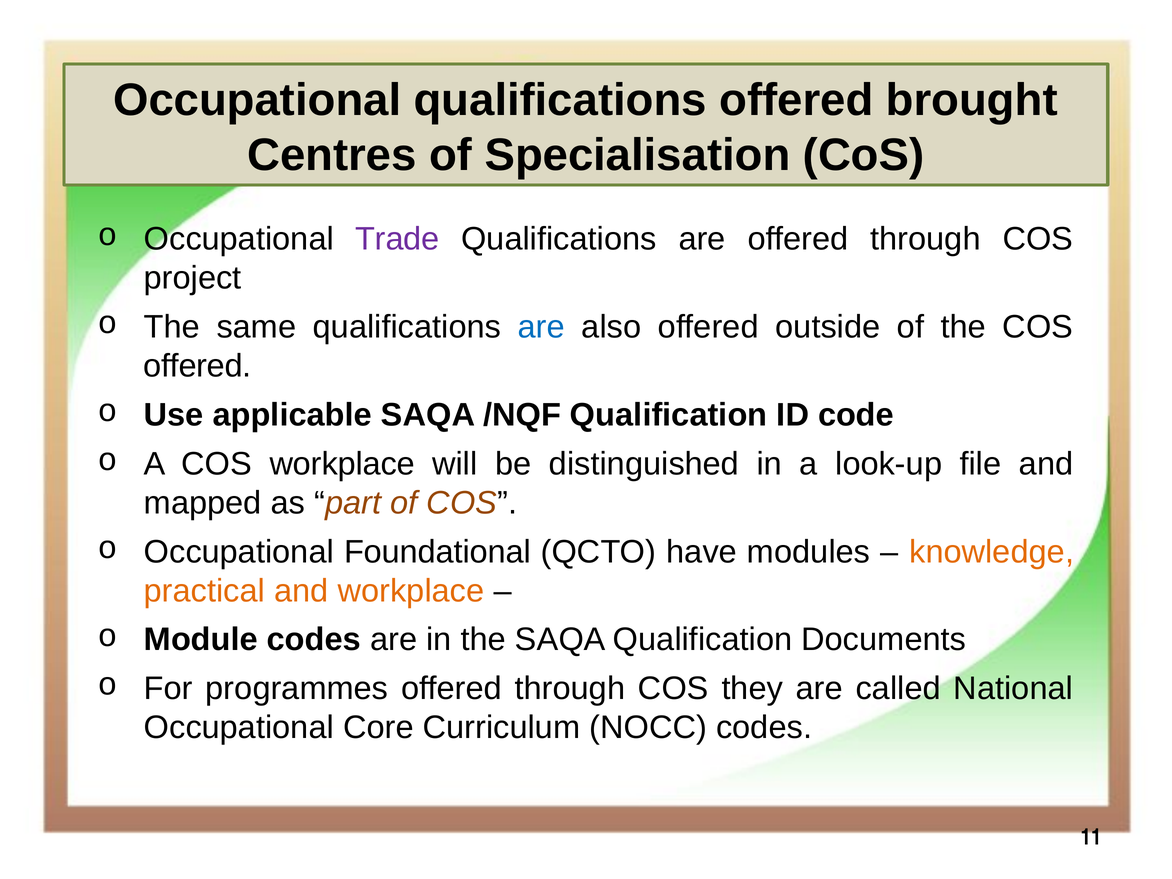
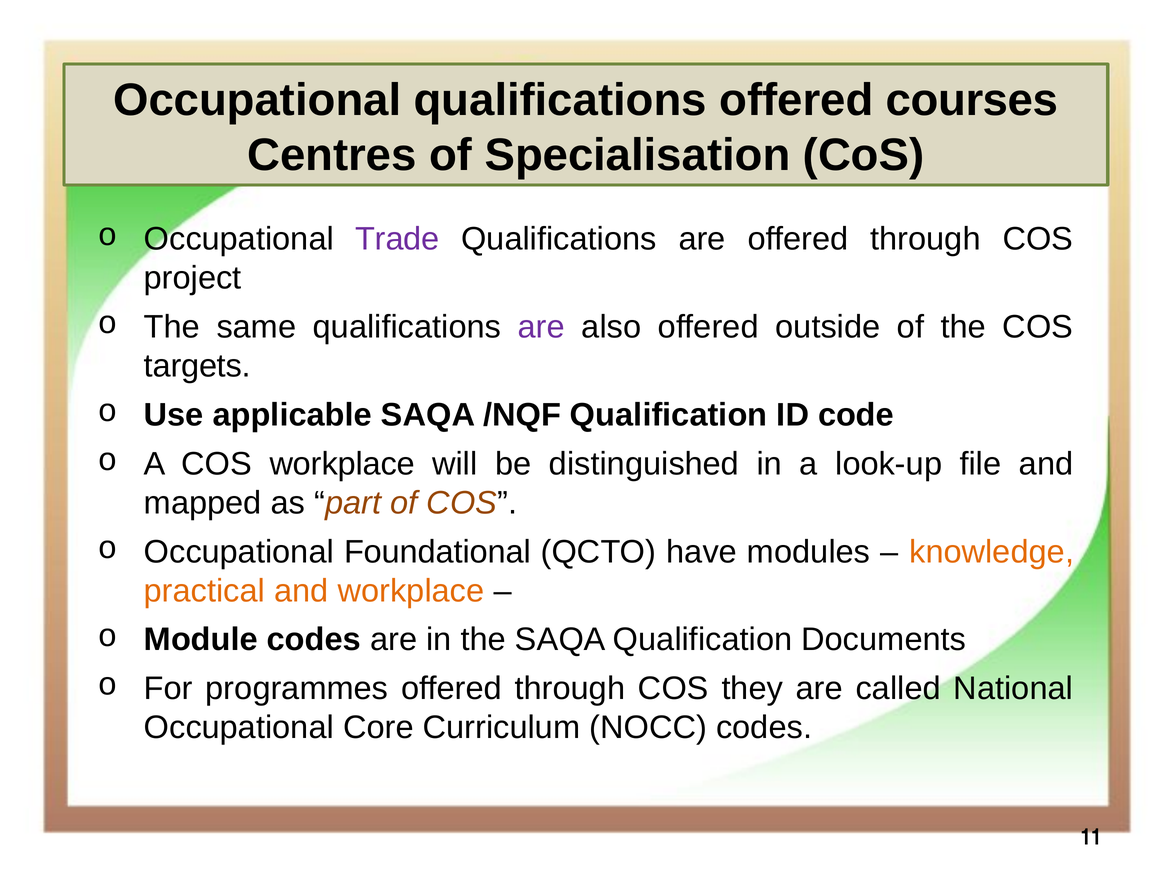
brought: brought -> courses
are at (541, 327) colour: blue -> purple
offered at (197, 366): offered -> targets
